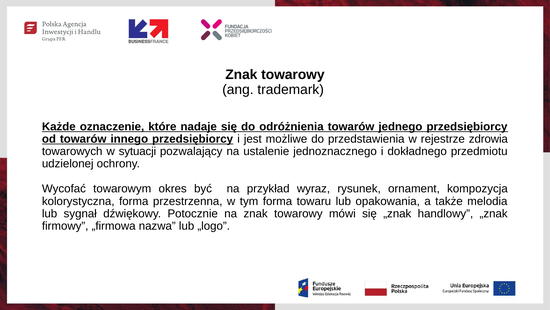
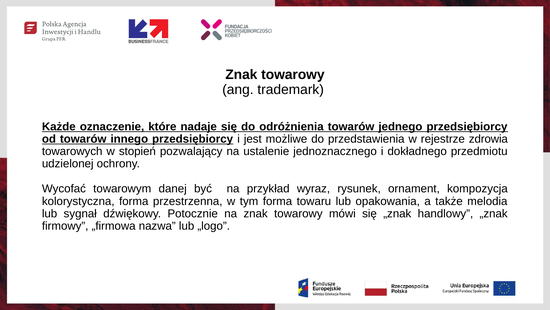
sytuacji: sytuacji -> stopień
okres: okres -> danej
